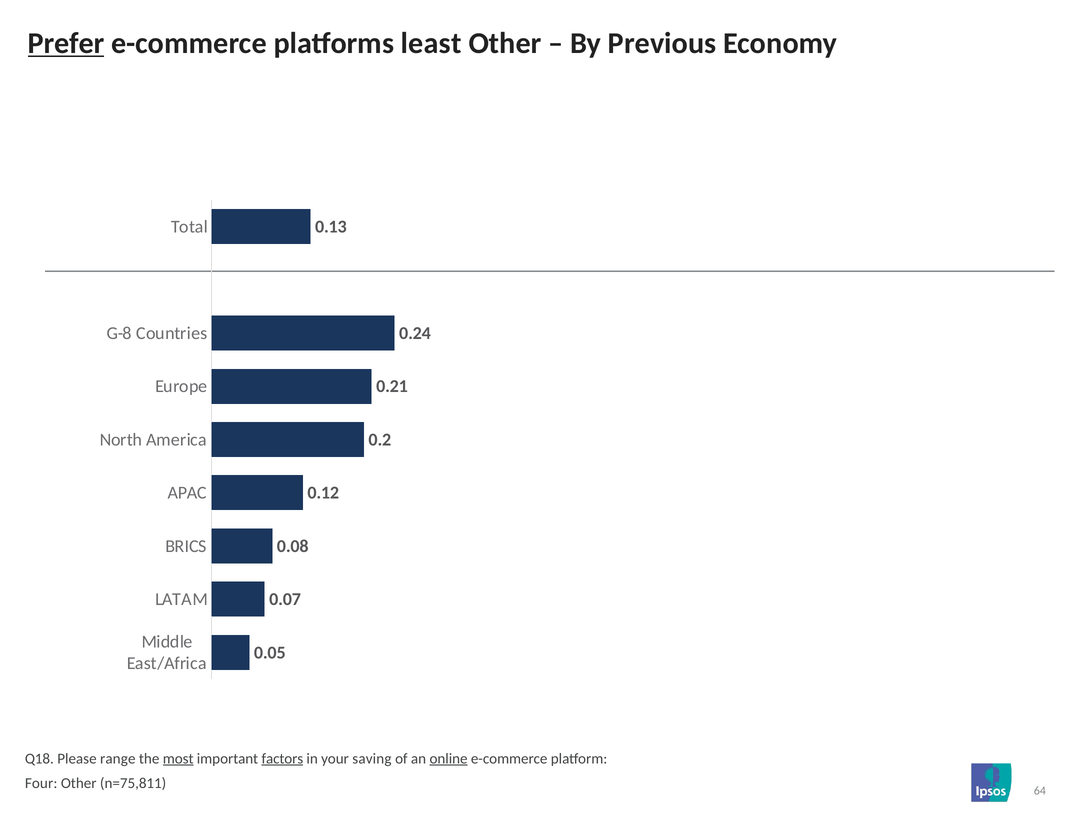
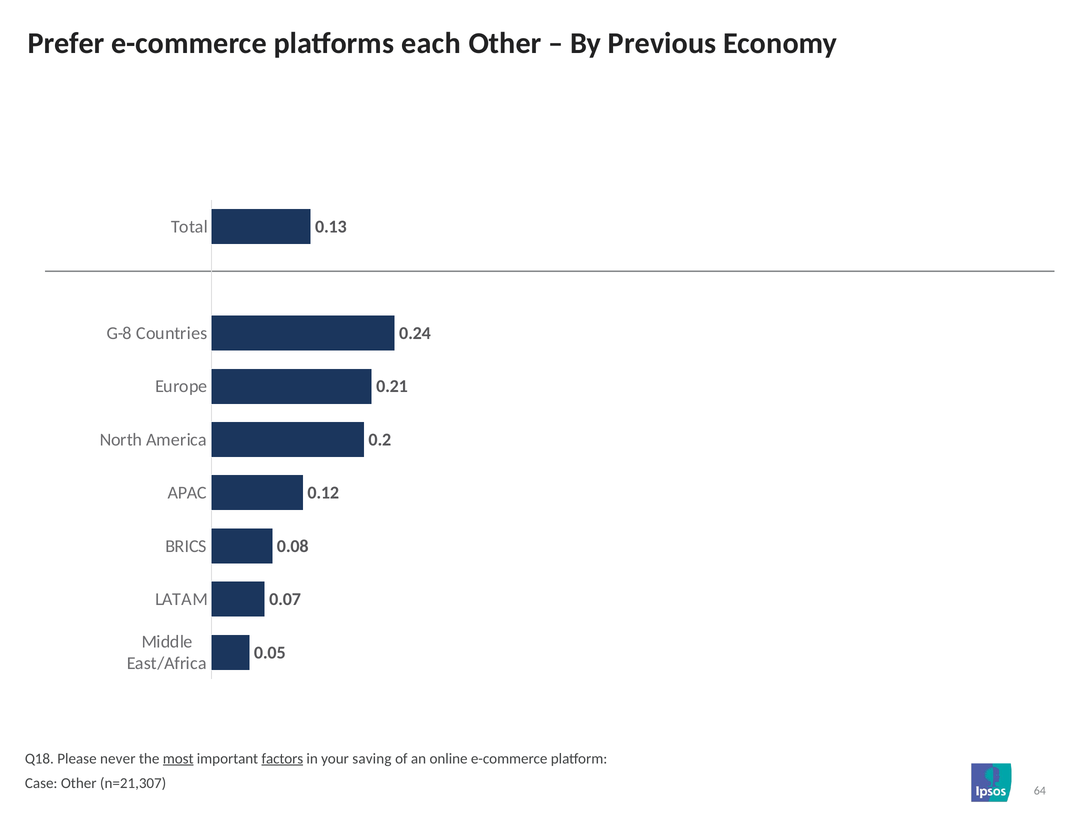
Prefer underline: present -> none
least: least -> each
range: range -> never
online underline: present -> none
Four: Four -> Case
n=75,811: n=75,811 -> n=21,307
